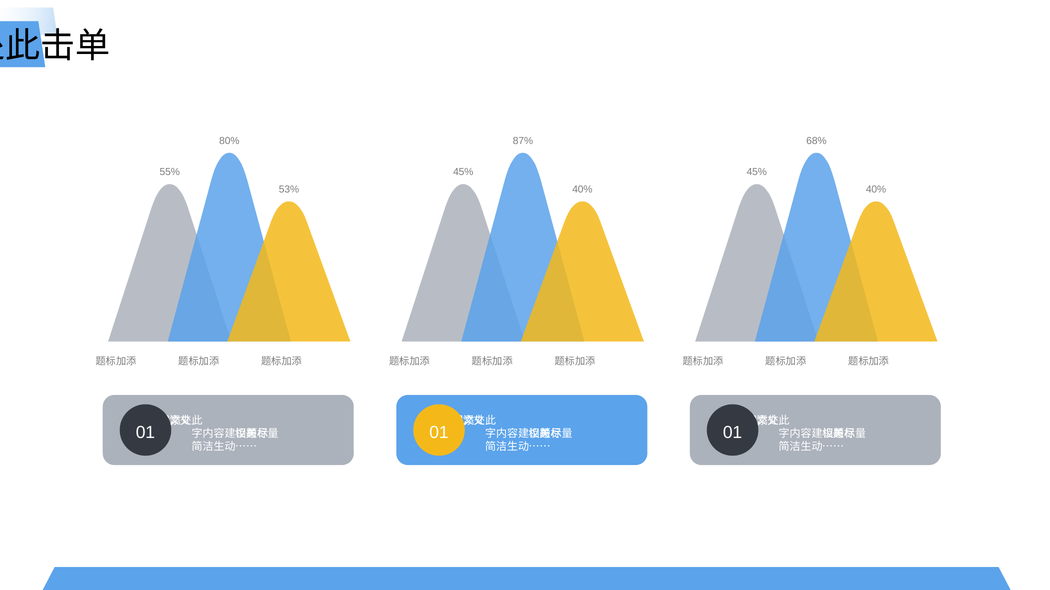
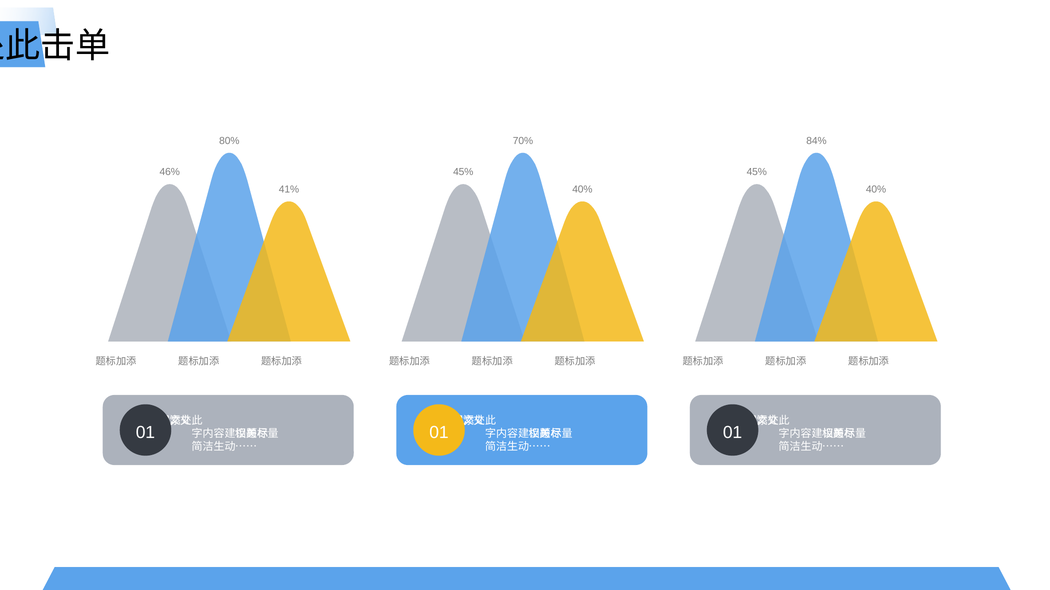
87%: 87% -> 70%
68%: 68% -> 84%
55%: 55% -> 46%
53%: 53% -> 41%
